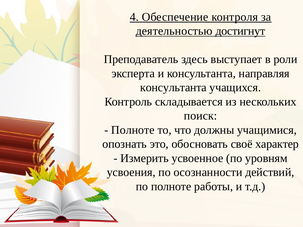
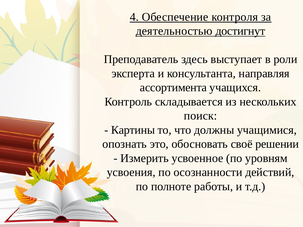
консультанта at (173, 88): консультанта -> ассортимента
Полноте at (133, 130): Полноте -> Картины
характер: характер -> решении
